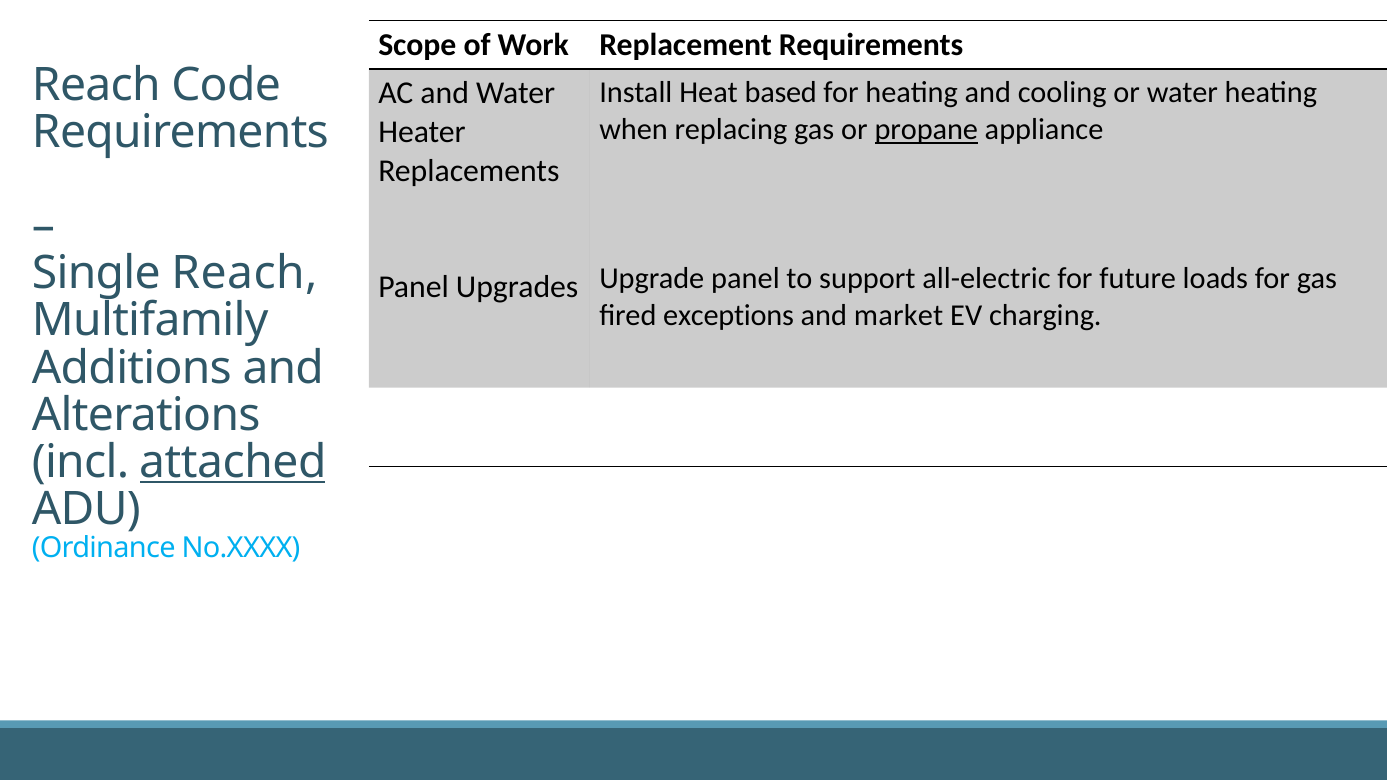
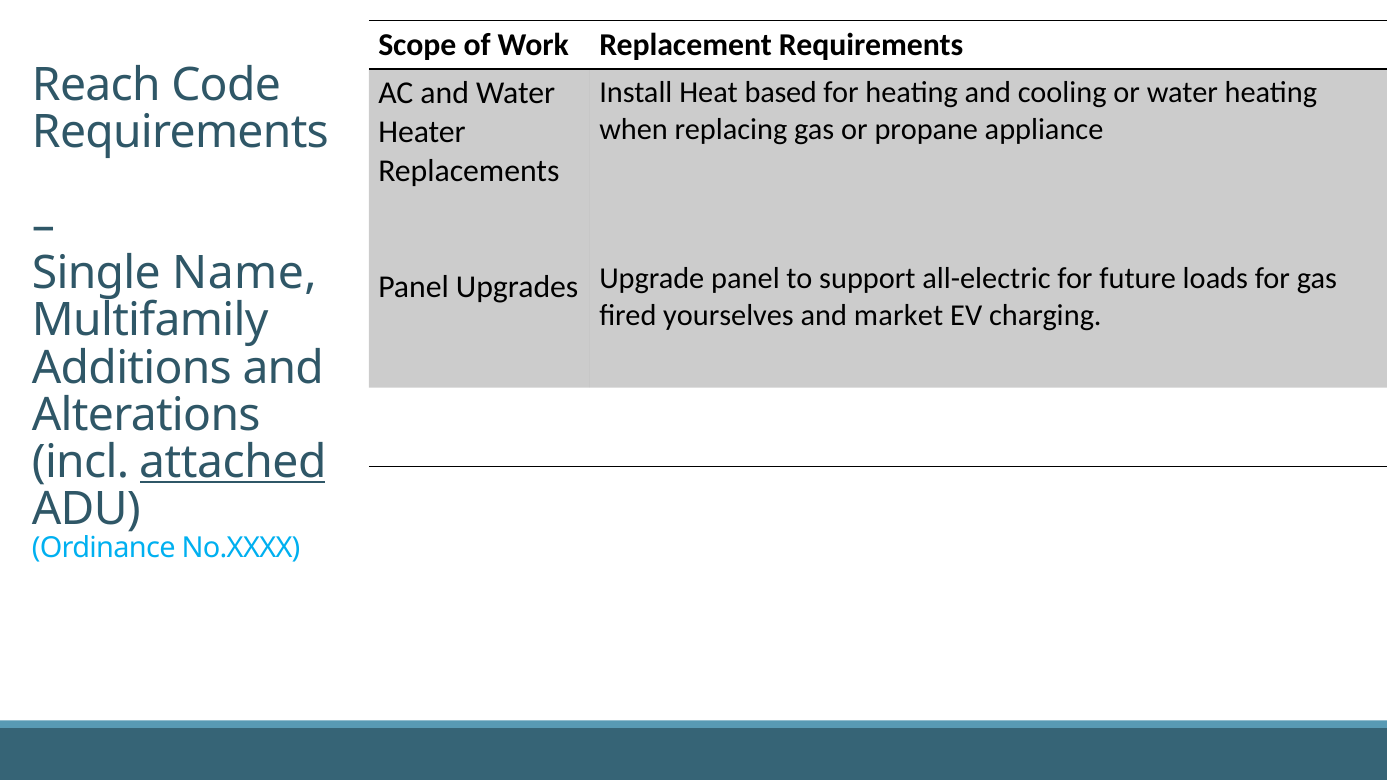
propane underline: present -> none
Single Reach: Reach -> Name
exceptions: exceptions -> yourselves
